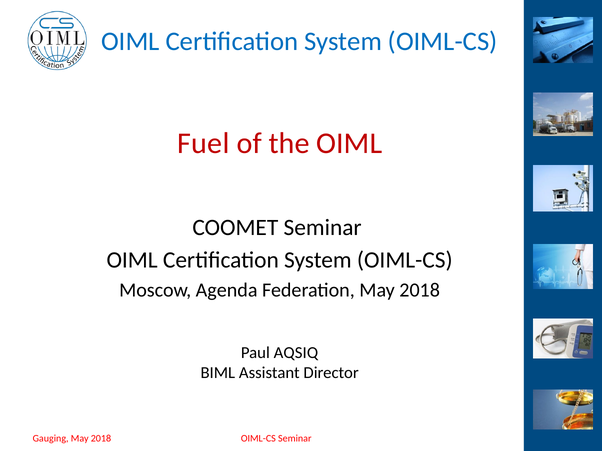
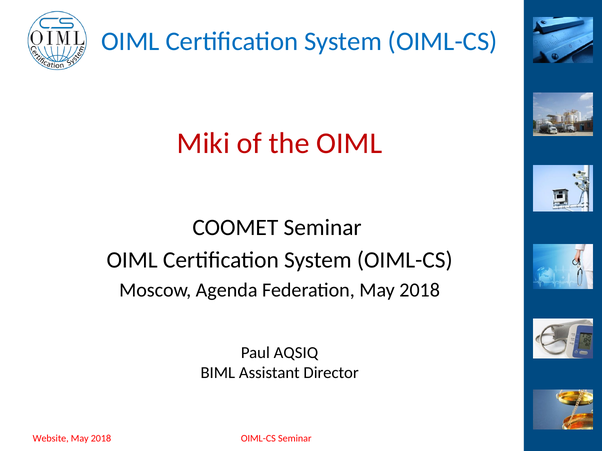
Fuel: Fuel -> Miki
Gauging: Gauging -> Website
